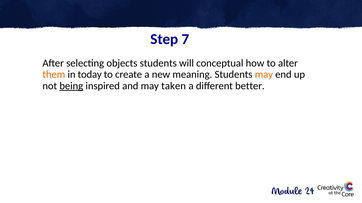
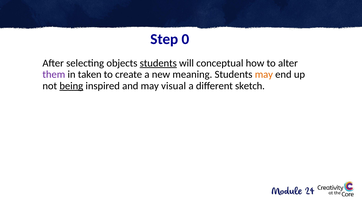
7: 7 -> 0
students at (158, 63) underline: none -> present
them colour: orange -> purple
today: today -> taken
taken: taken -> visual
better: better -> sketch
